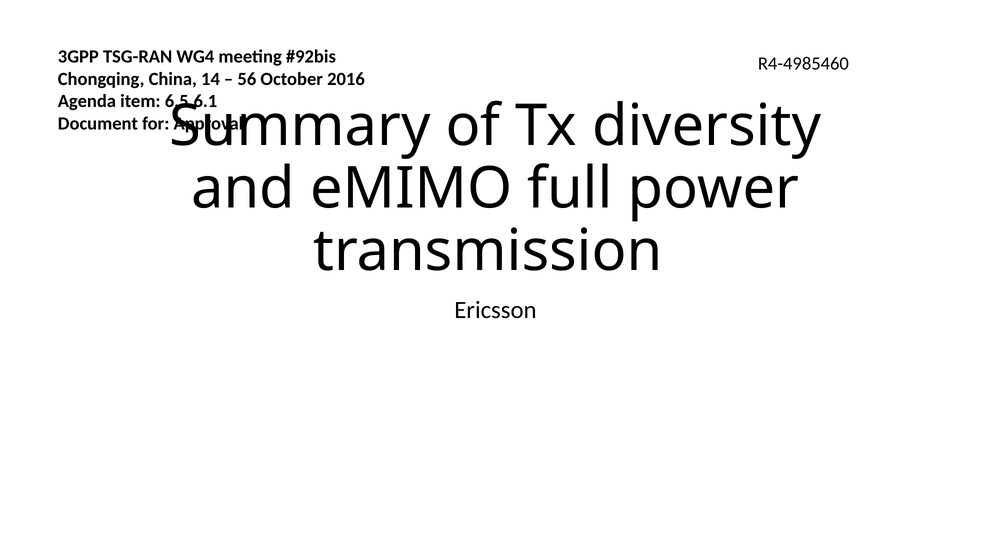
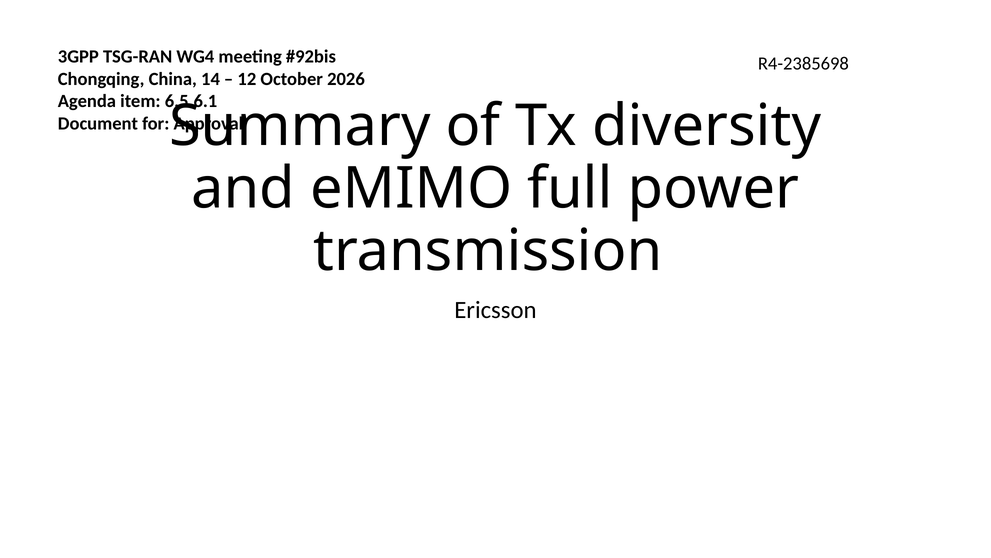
R4-4985460: R4-4985460 -> R4-2385698
56: 56 -> 12
2016: 2016 -> 2026
